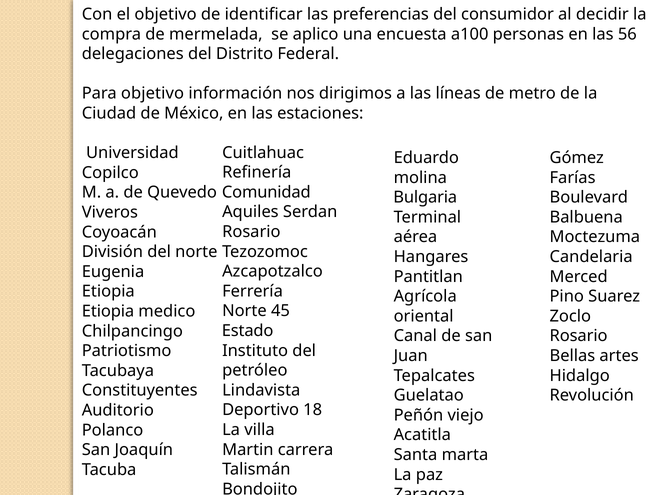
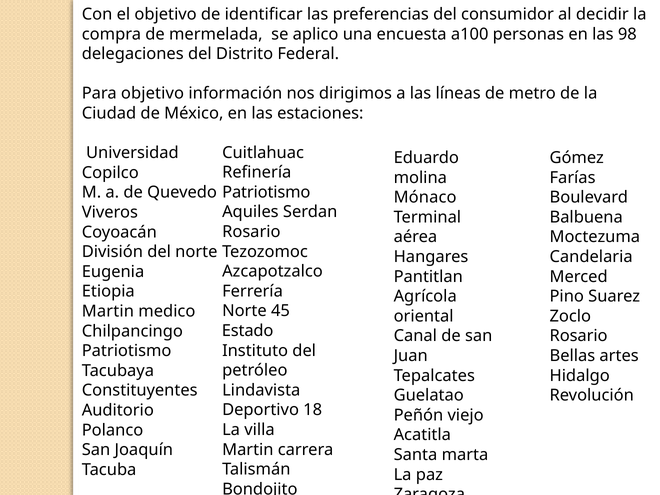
56: 56 -> 98
Comunidad at (266, 192): Comunidad -> Patriotismo
Bulgaria: Bulgaria -> Mónaco
Etiopia at (108, 311): Etiopia -> Martin
